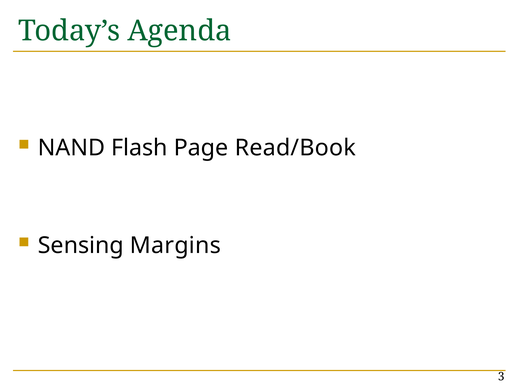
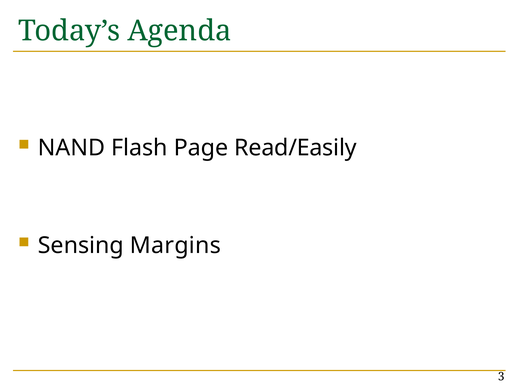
Read/Book: Read/Book -> Read/Easily
